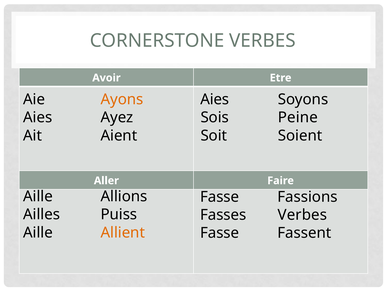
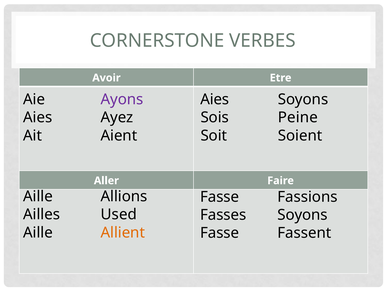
Ayons colour: orange -> purple
Puiss: Puiss -> Used
Fasses Verbes: Verbes -> Soyons
